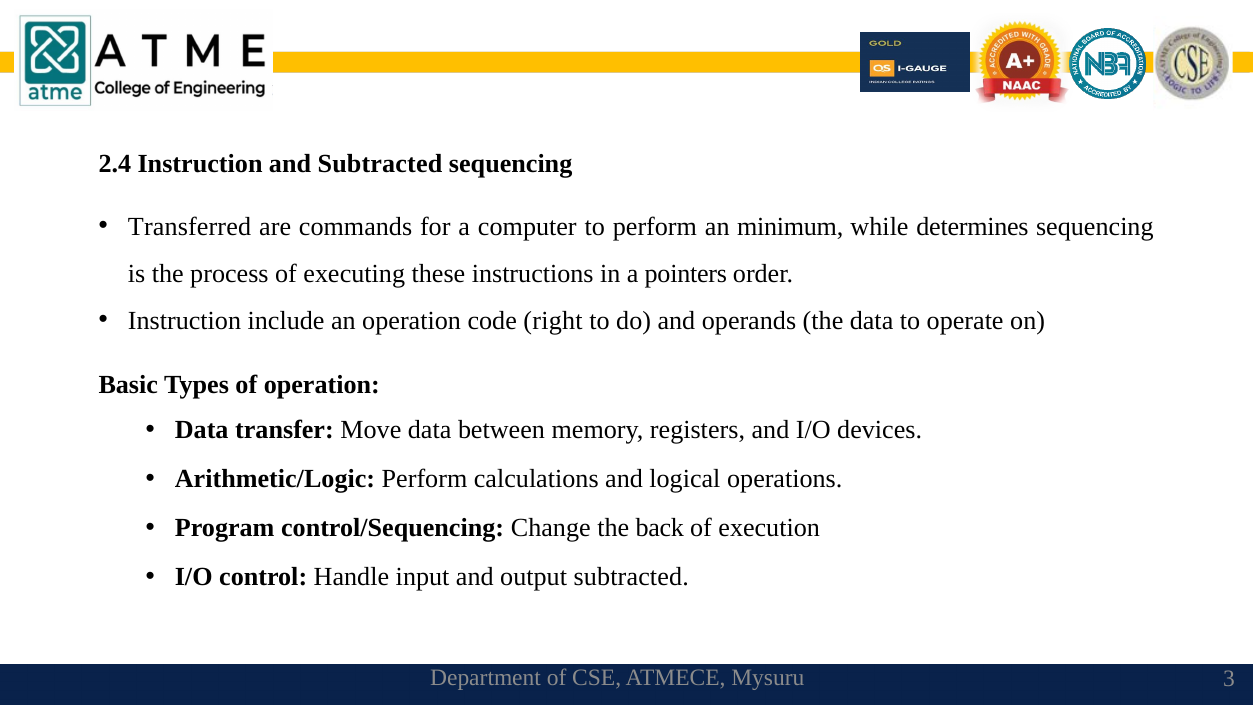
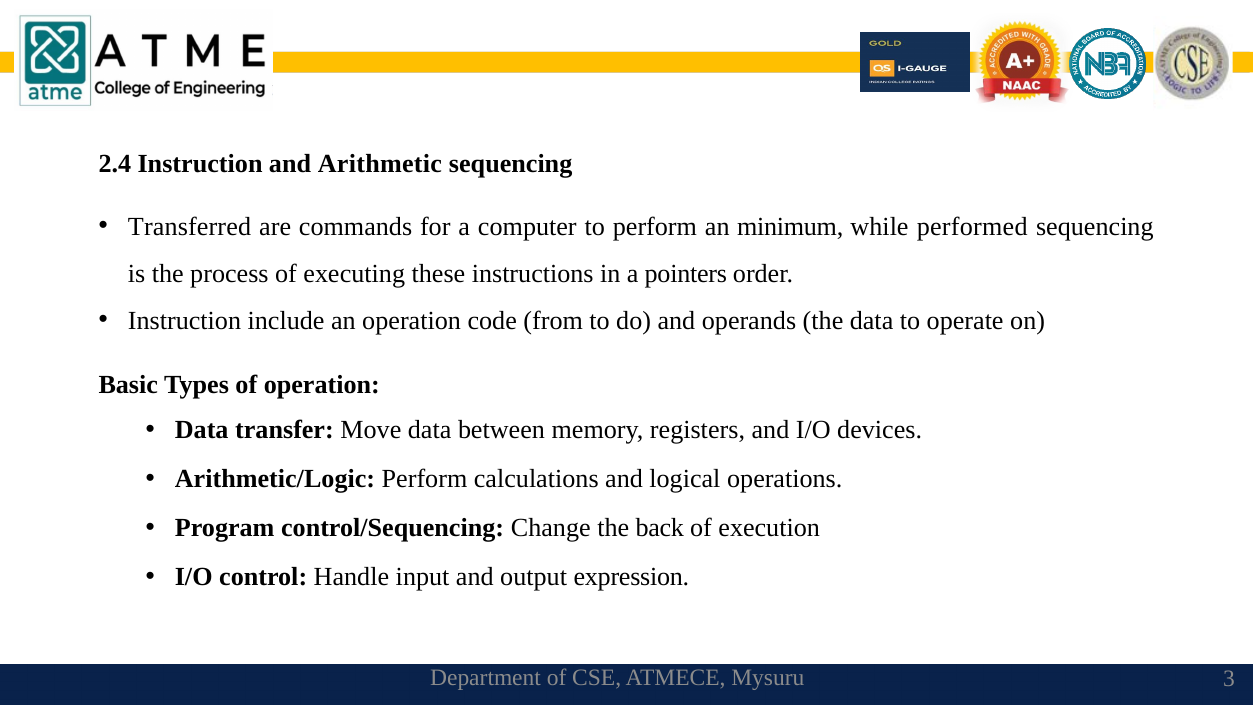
and Subtracted: Subtracted -> Arithmetic
determines: determines -> performed
right: right -> from
output subtracted: subtracted -> expression
